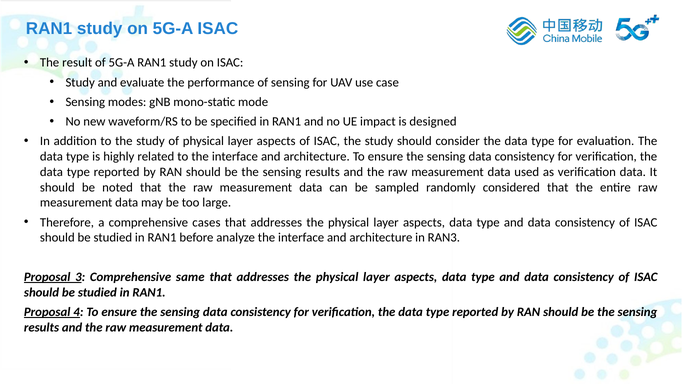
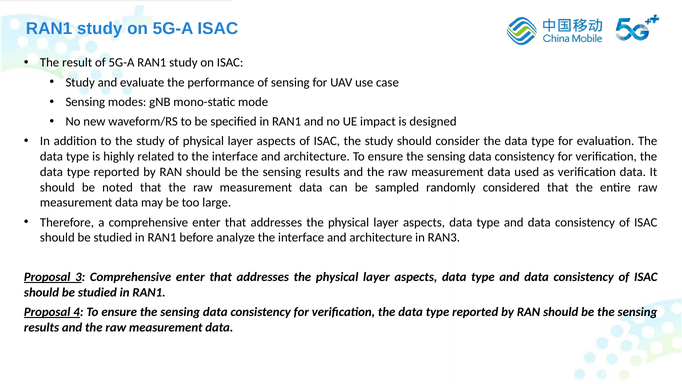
a comprehensive cases: cases -> enter
3 Comprehensive same: same -> enter
